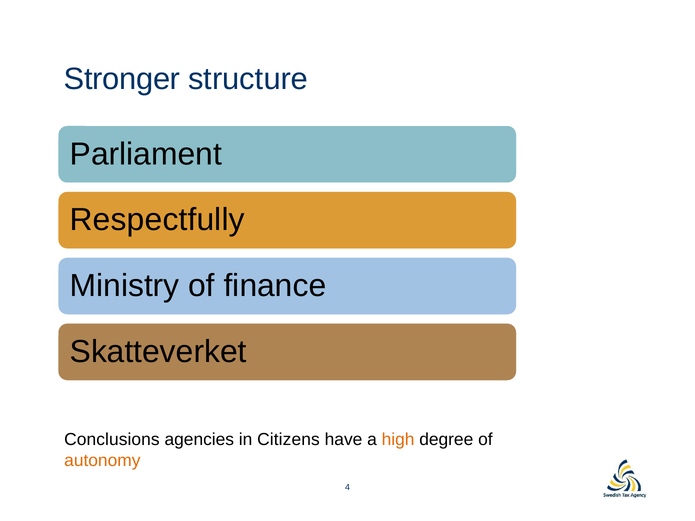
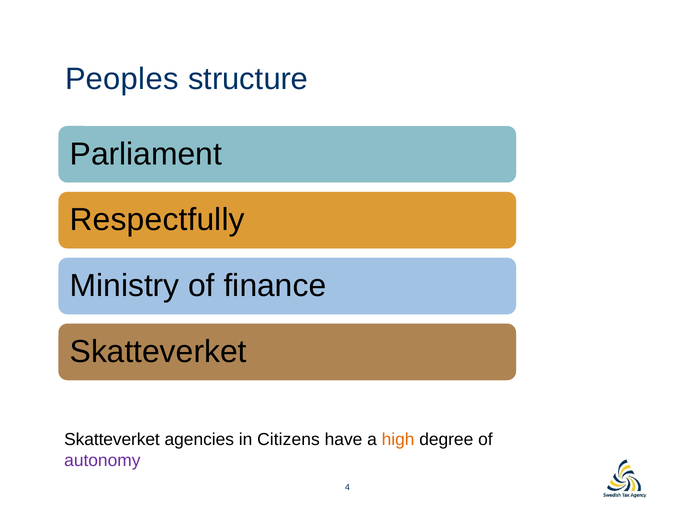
Stronger: Stronger -> Peoples
Conclusions at (112, 440): Conclusions -> Skatteverket
autonomy colour: orange -> purple
